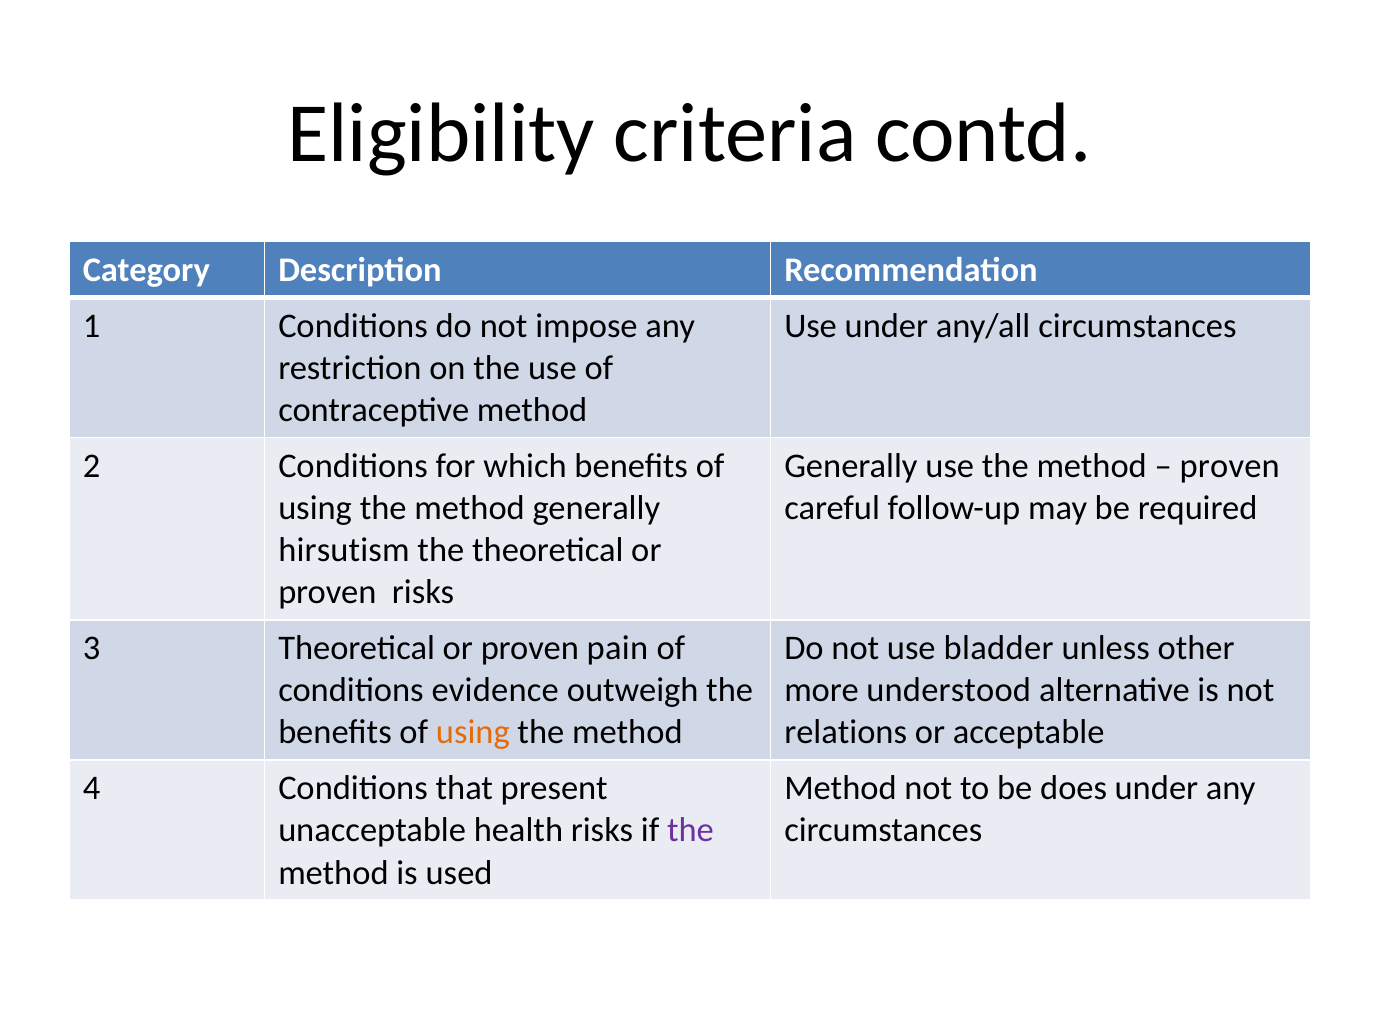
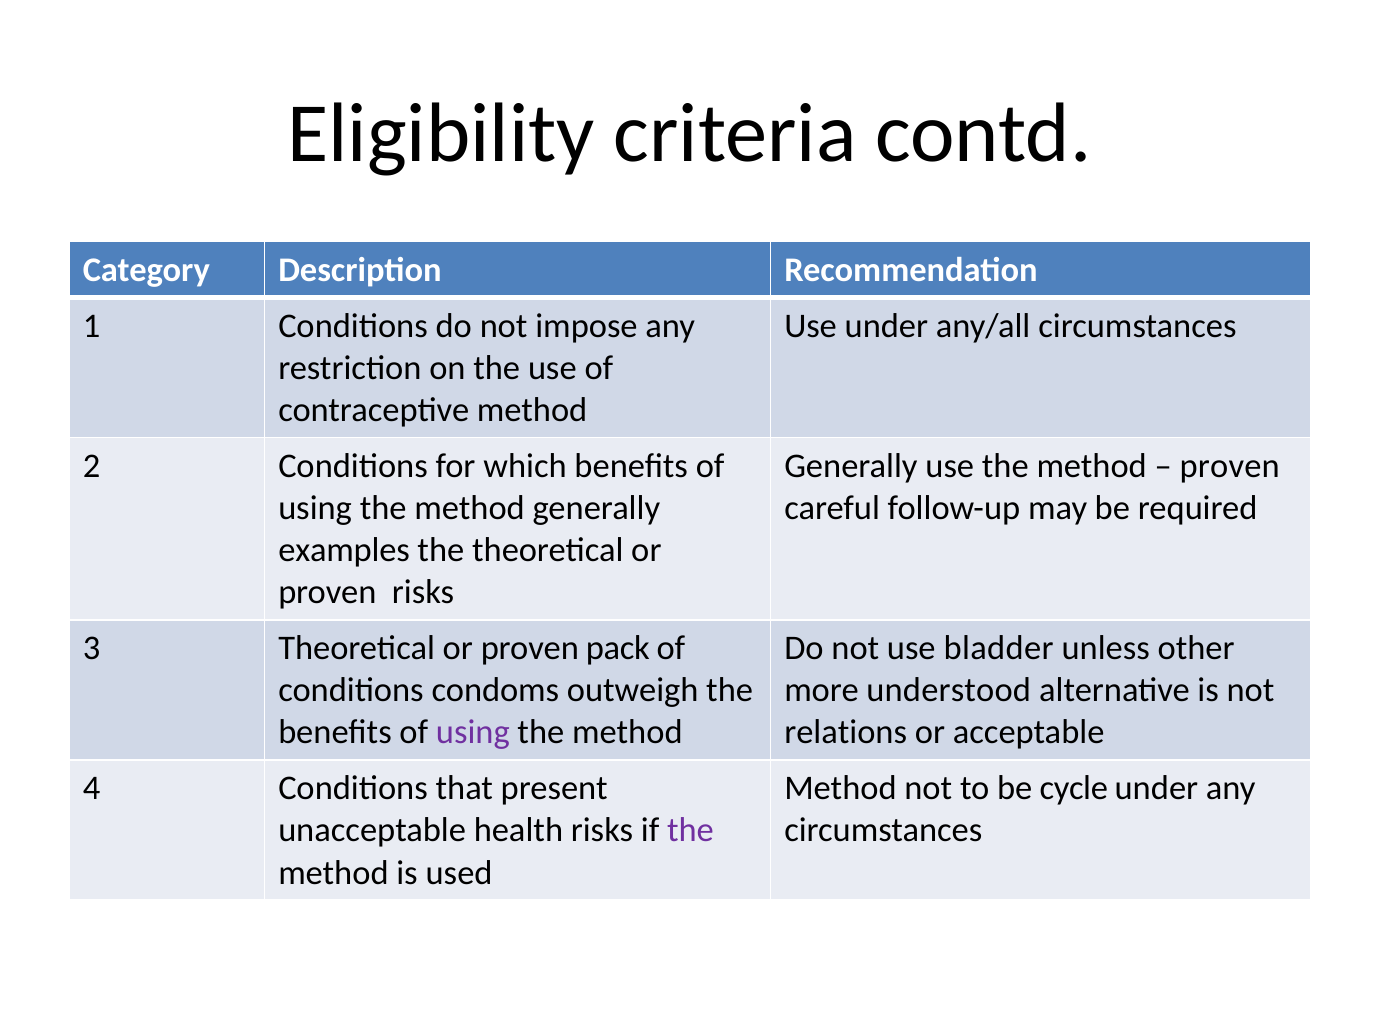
hirsutism: hirsutism -> examples
pain: pain -> pack
evidence: evidence -> condoms
using at (473, 733) colour: orange -> purple
does: does -> cycle
